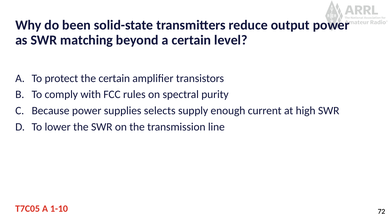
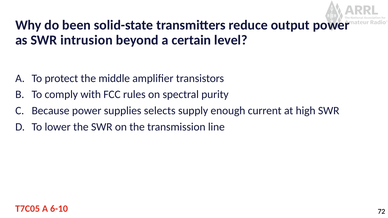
matching: matching -> intrusion
the certain: certain -> middle
1-10: 1-10 -> 6-10
